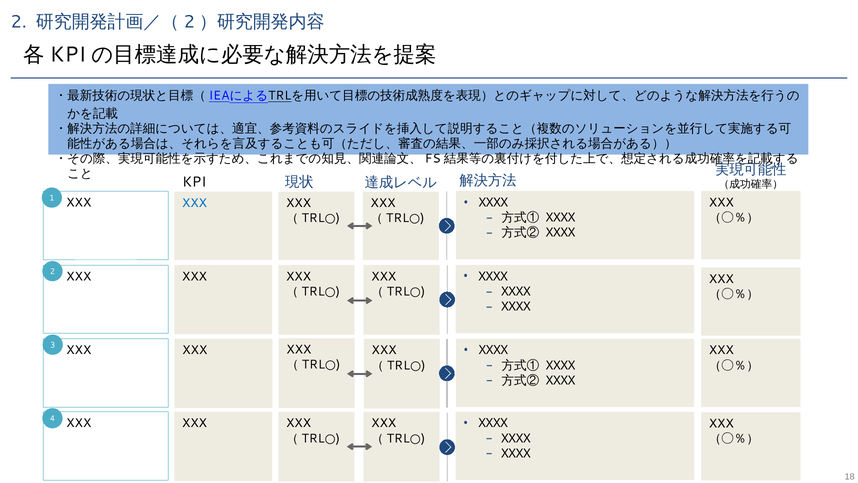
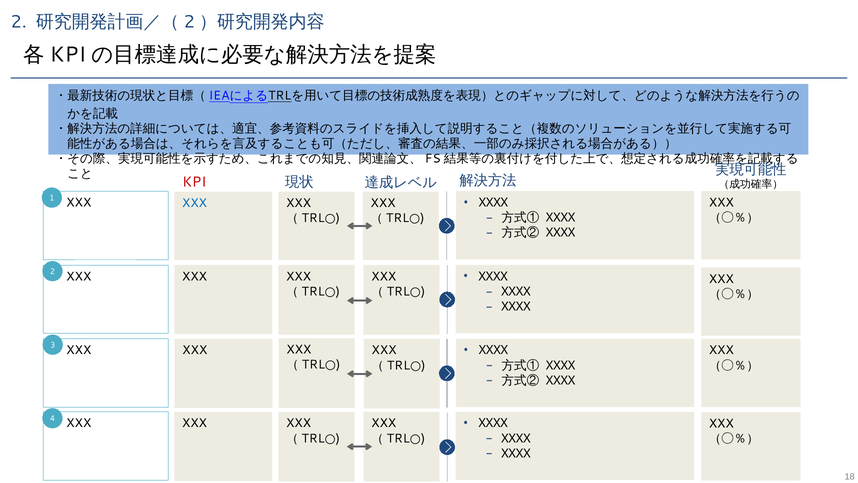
KPI colour: black -> red
